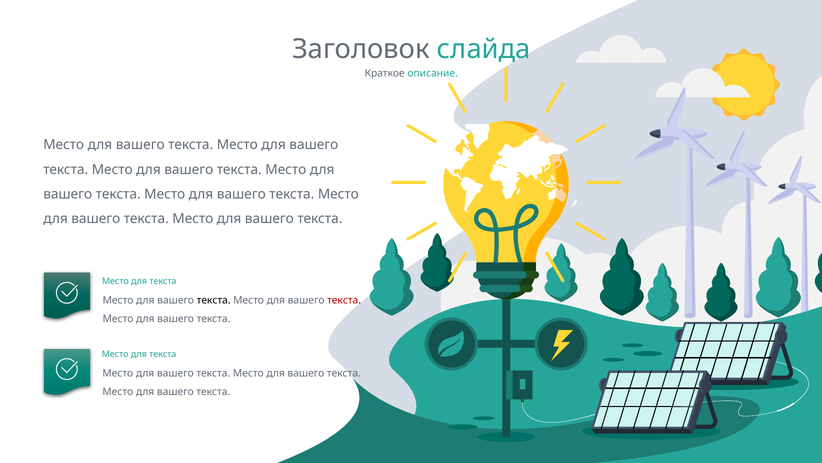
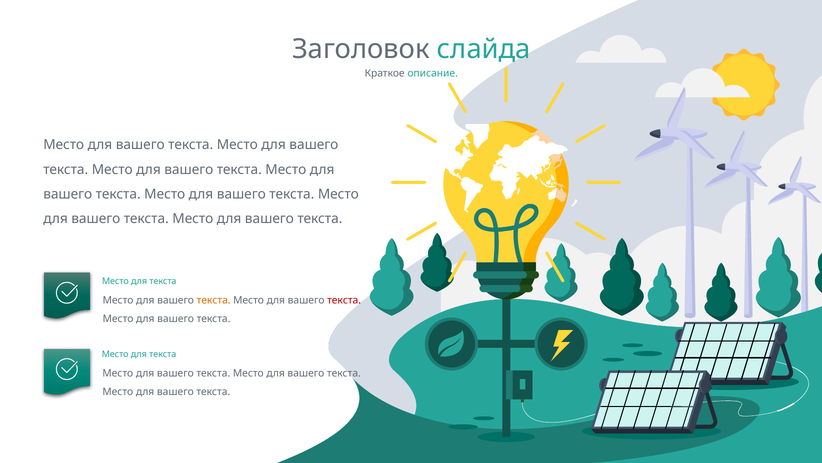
текста at (214, 300) colour: black -> orange
